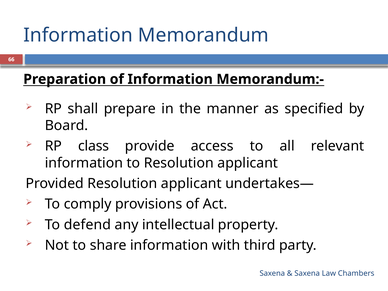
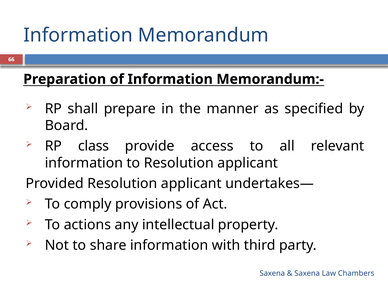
defend: defend -> actions
